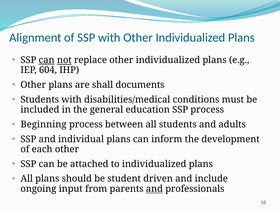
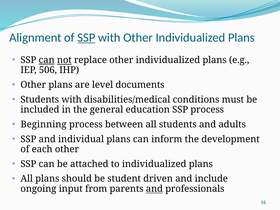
SSP at (86, 38) underline: none -> present
604: 604 -> 506
shall: shall -> level
